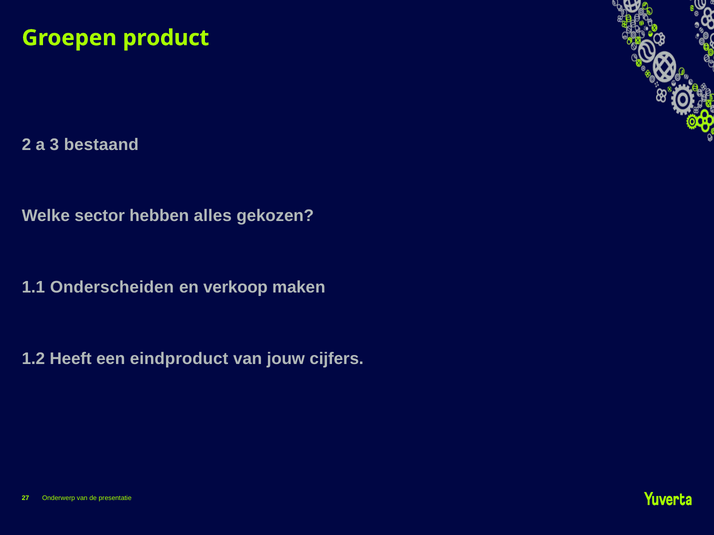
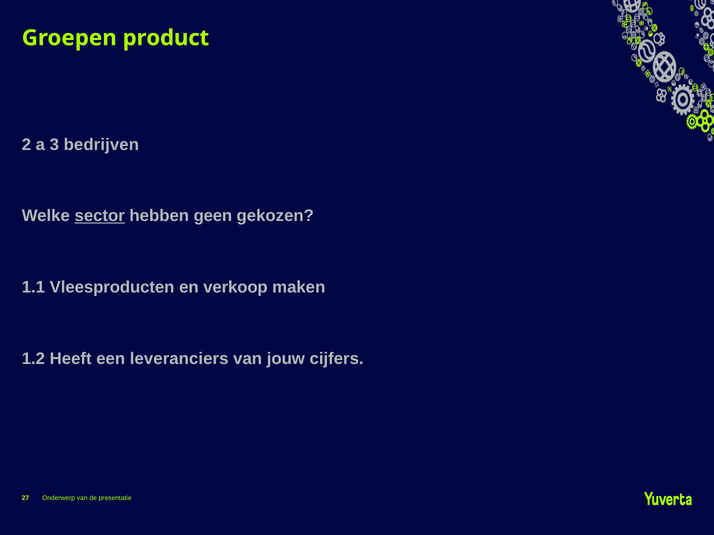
bestaand: bestaand -> bedrijven
sector underline: none -> present
alles: alles -> geen
Onderscheiden: Onderscheiden -> Vleesproducten
eindproduct: eindproduct -> leveranciers
